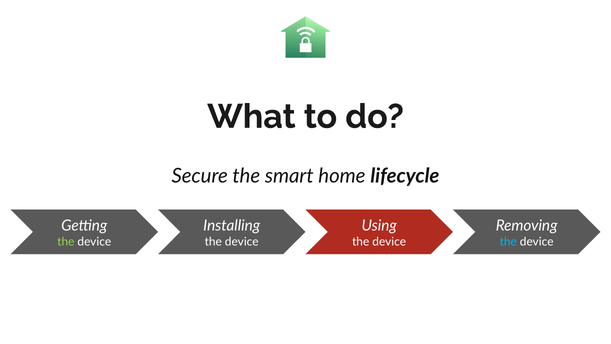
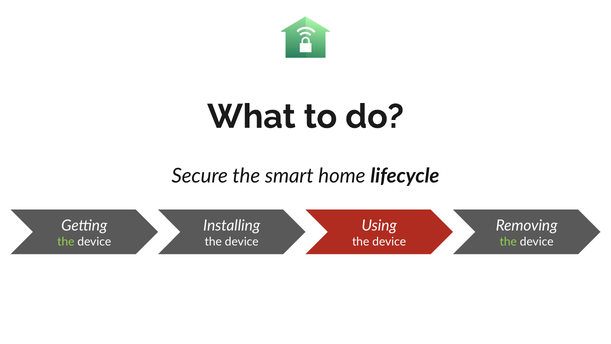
the at (508, 242) colour: light blue -> light green
